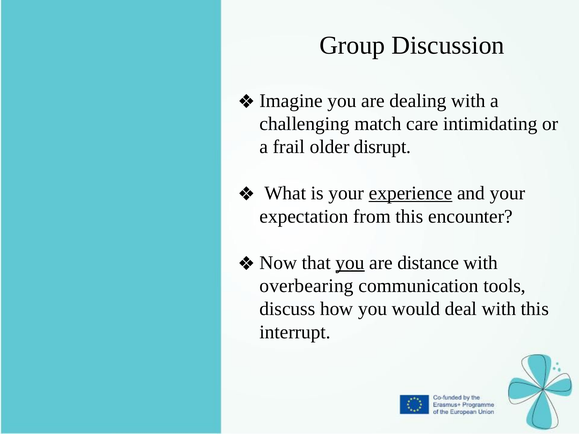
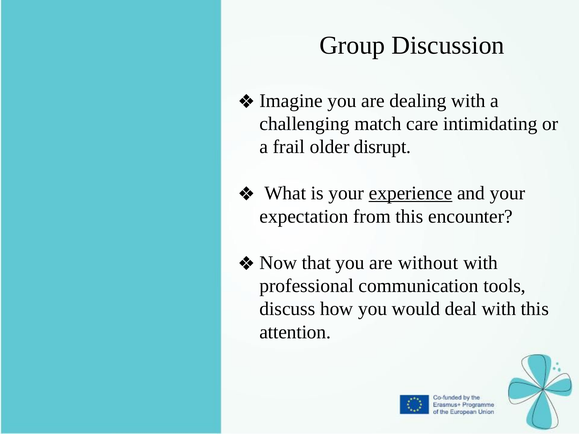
you at (350, 263) underline: present -> none
distance: distance -> without
overbearing: overbearing -> professional
interrupt: interrupt -> attention
